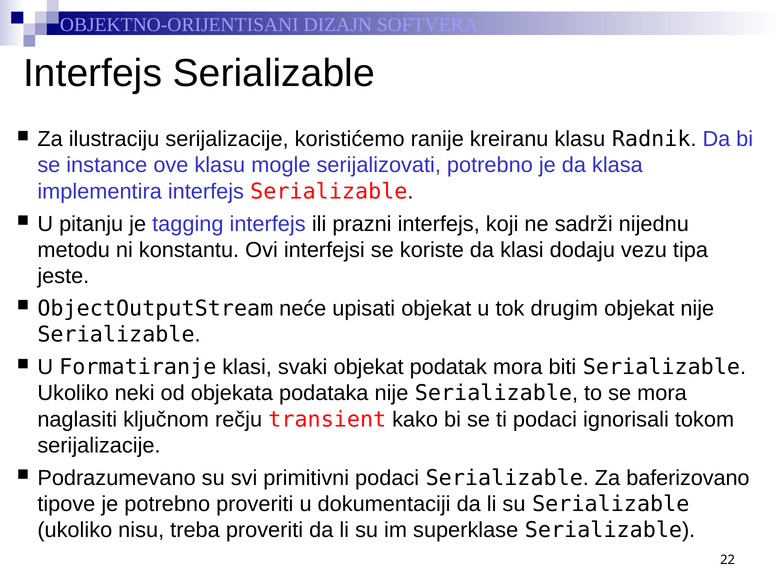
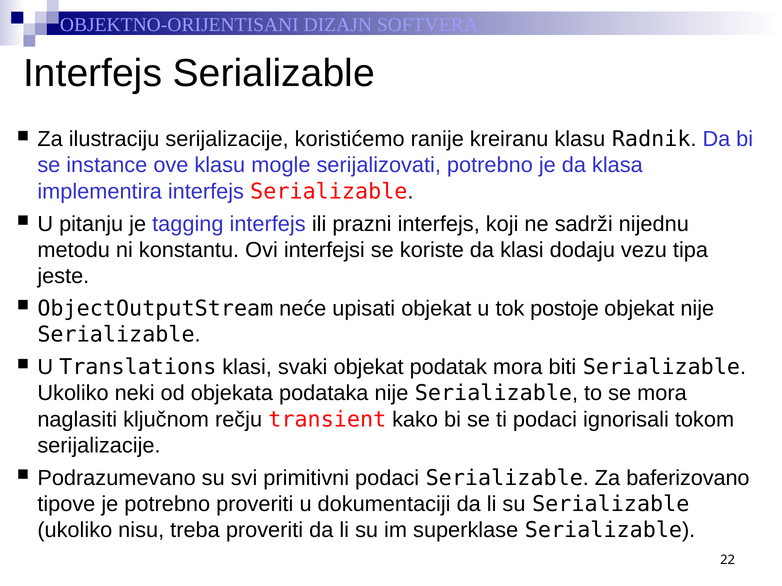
drugim: drugim -> postoje
Formatiranje: Formatiranje -> Translations
